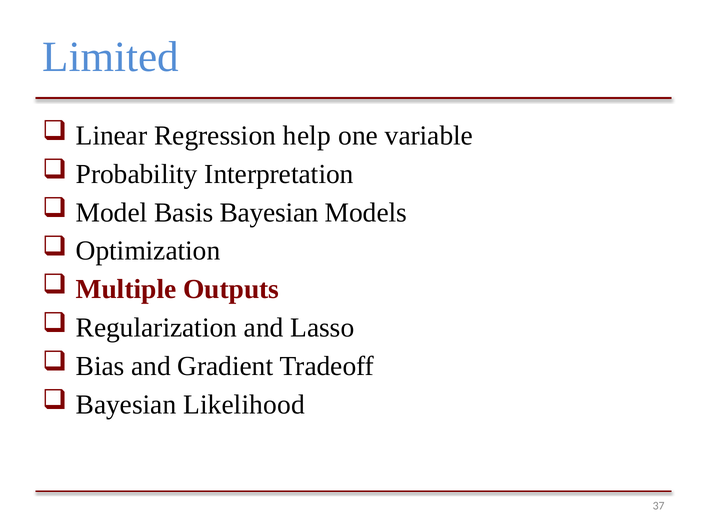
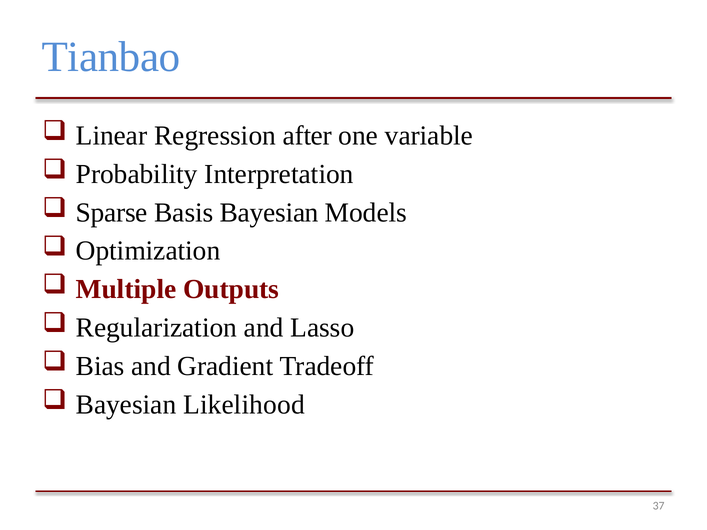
Limited: Limited -> Tianbao
help: help -> after
Model: Model -> Sparse
